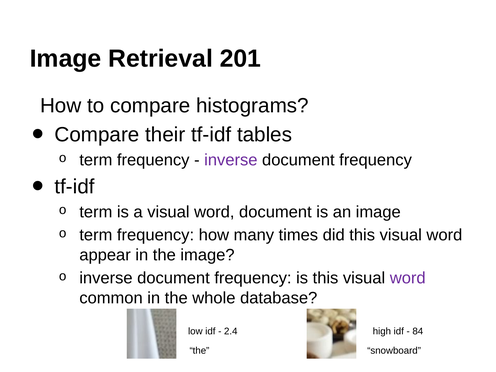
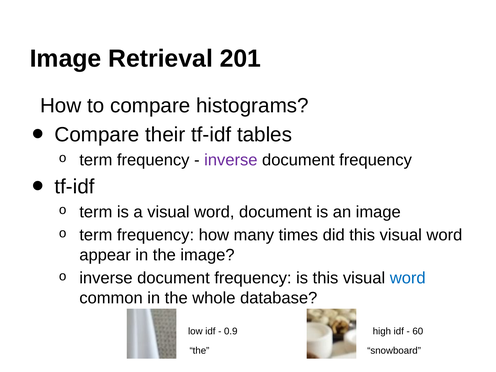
word at (408, 278) colour: purple -> blue
2.4: 2.4 -> 0.9
84: 84 -> 60
